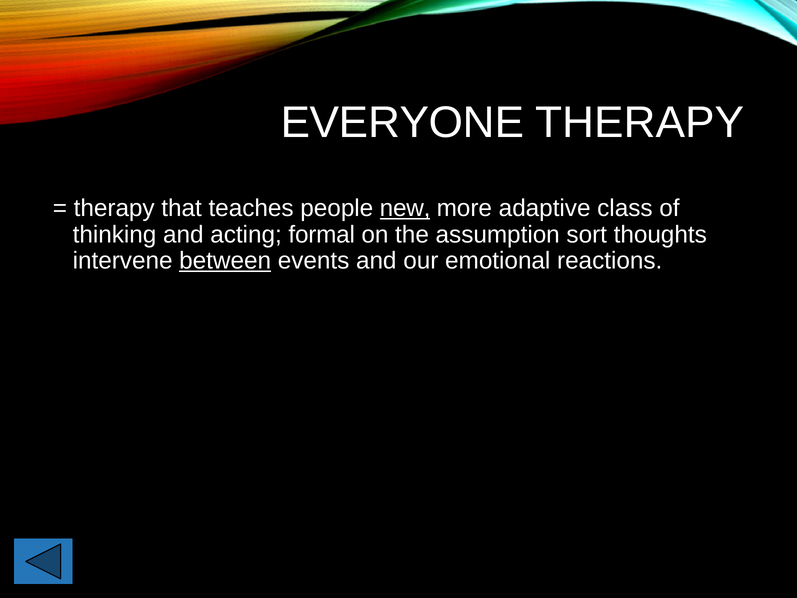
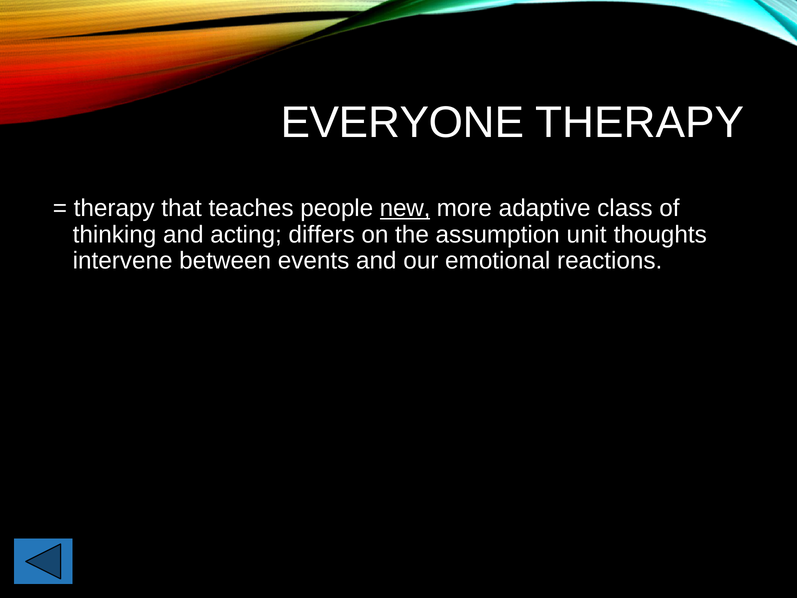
formal: formal -> differs
sort: sort -> unit
between underline: present -> none
